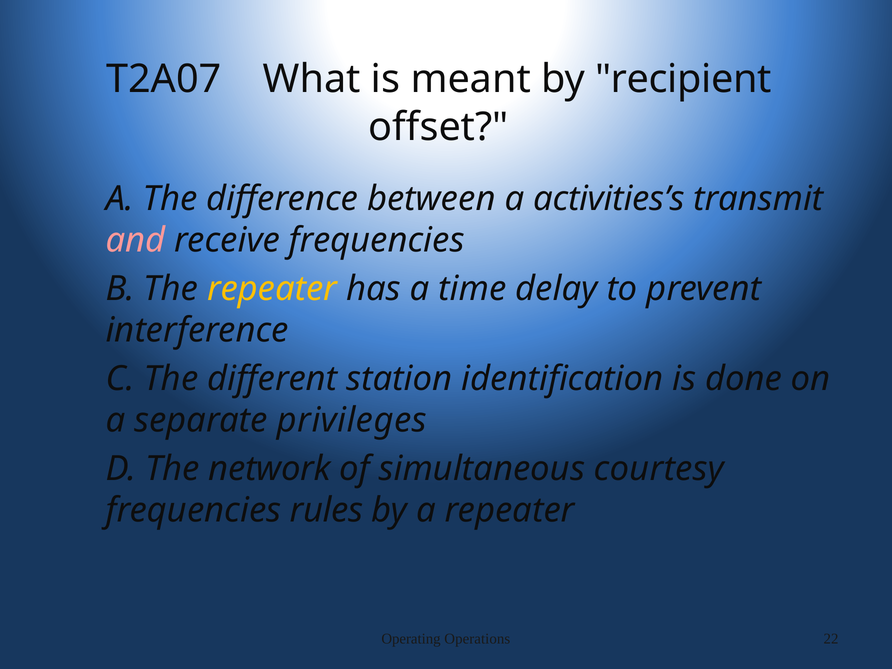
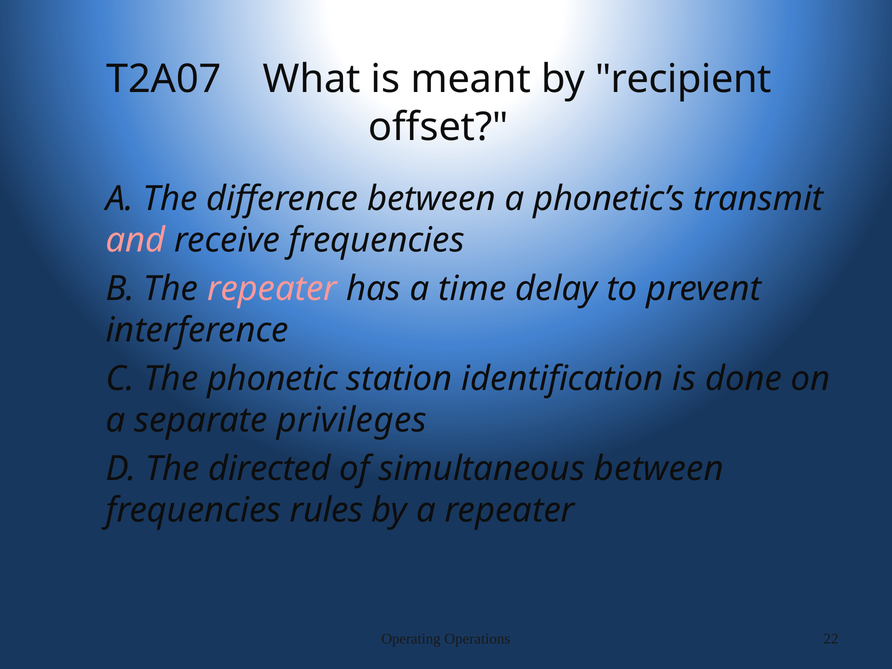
activities’s: activities’s -> phonetic’s
repeater at (272, 289) colour: yellow -> pink
different: different -> phonetic
network: network -> directed
simultaneous courtesy: courtesy -> between
